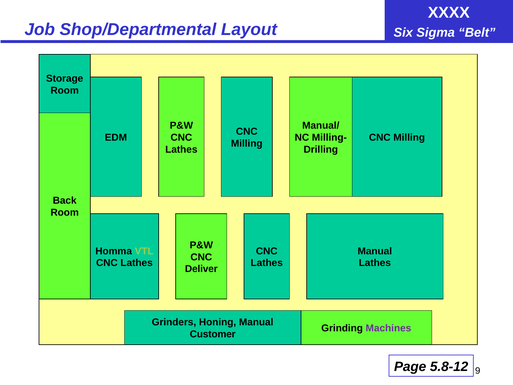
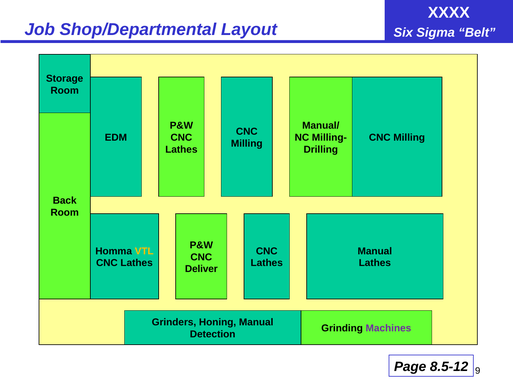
VTL colour: light green -> yellow
Customer: Customer -> Detection
5.8-12: 5.8-12 -> 8.5-12
